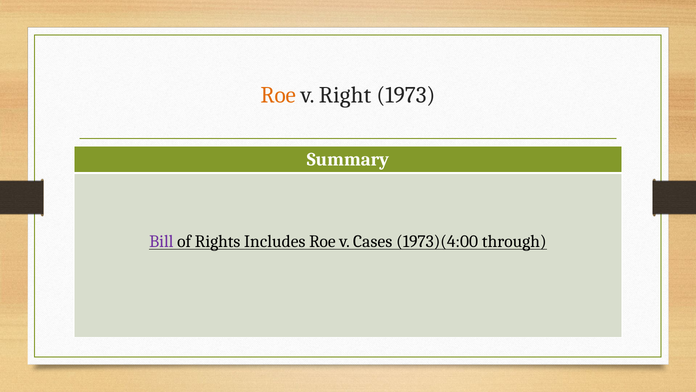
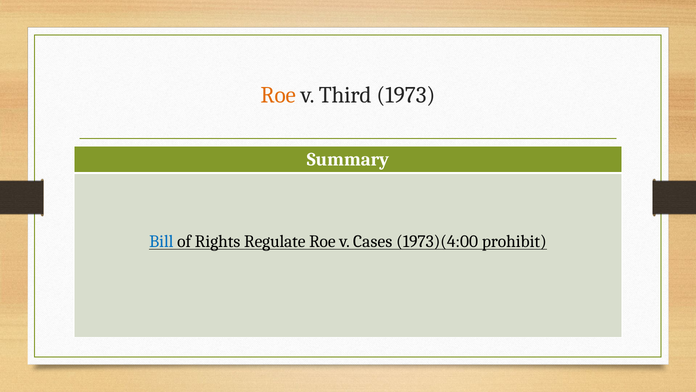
Right: Right -> Third
Bill colour: purple -> blue
Includes: Includes -> Regulate
through: through -> prohibit
